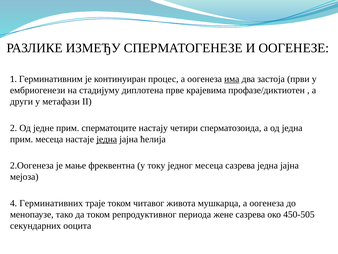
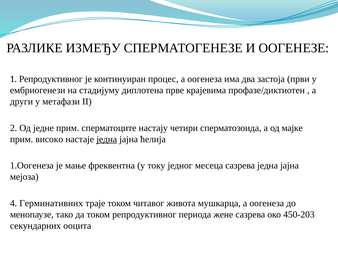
1 Герминативним: Герминативним -> Репродуктивног
има underline: present -> none
од једна: једна -> мајке
прим месеца: месеца -> високо
2.Оогенеза: 2.Оогенеза -> 1.Оогенеза
450-505: 450-505 -> 450-203
